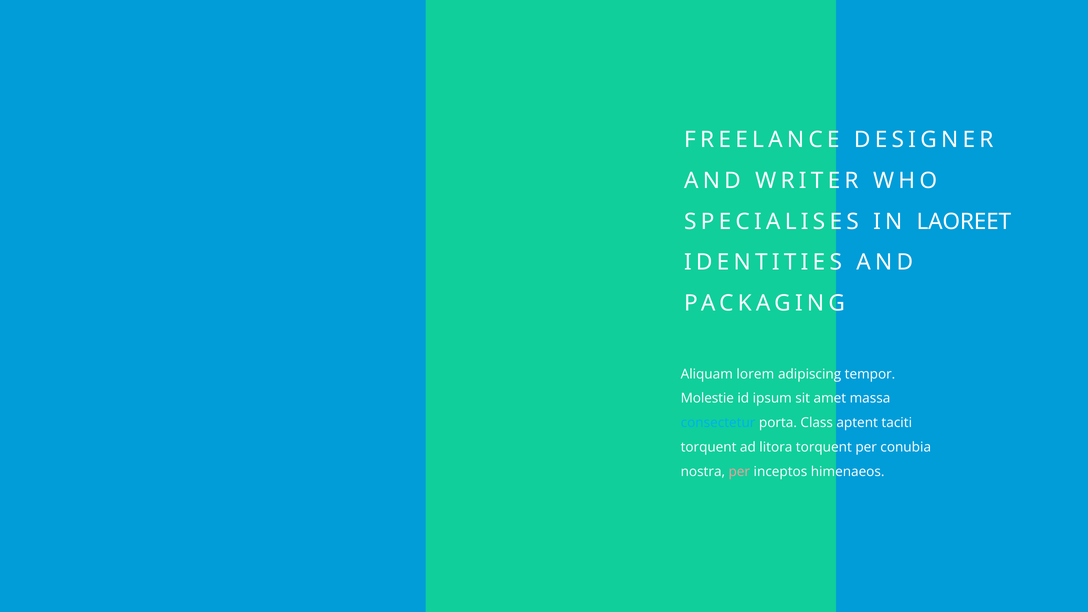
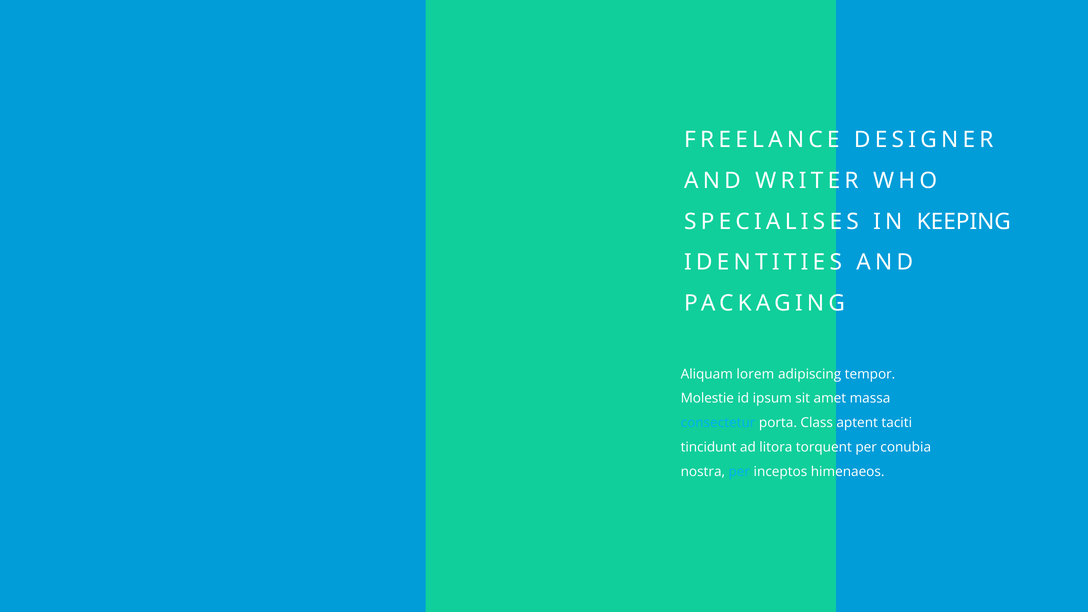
LAOREET: LAOREET -> KEEPING
torquent at (709, 447): torquent -> tincidunt
per at (739, 472) colour: pink -> light blue
